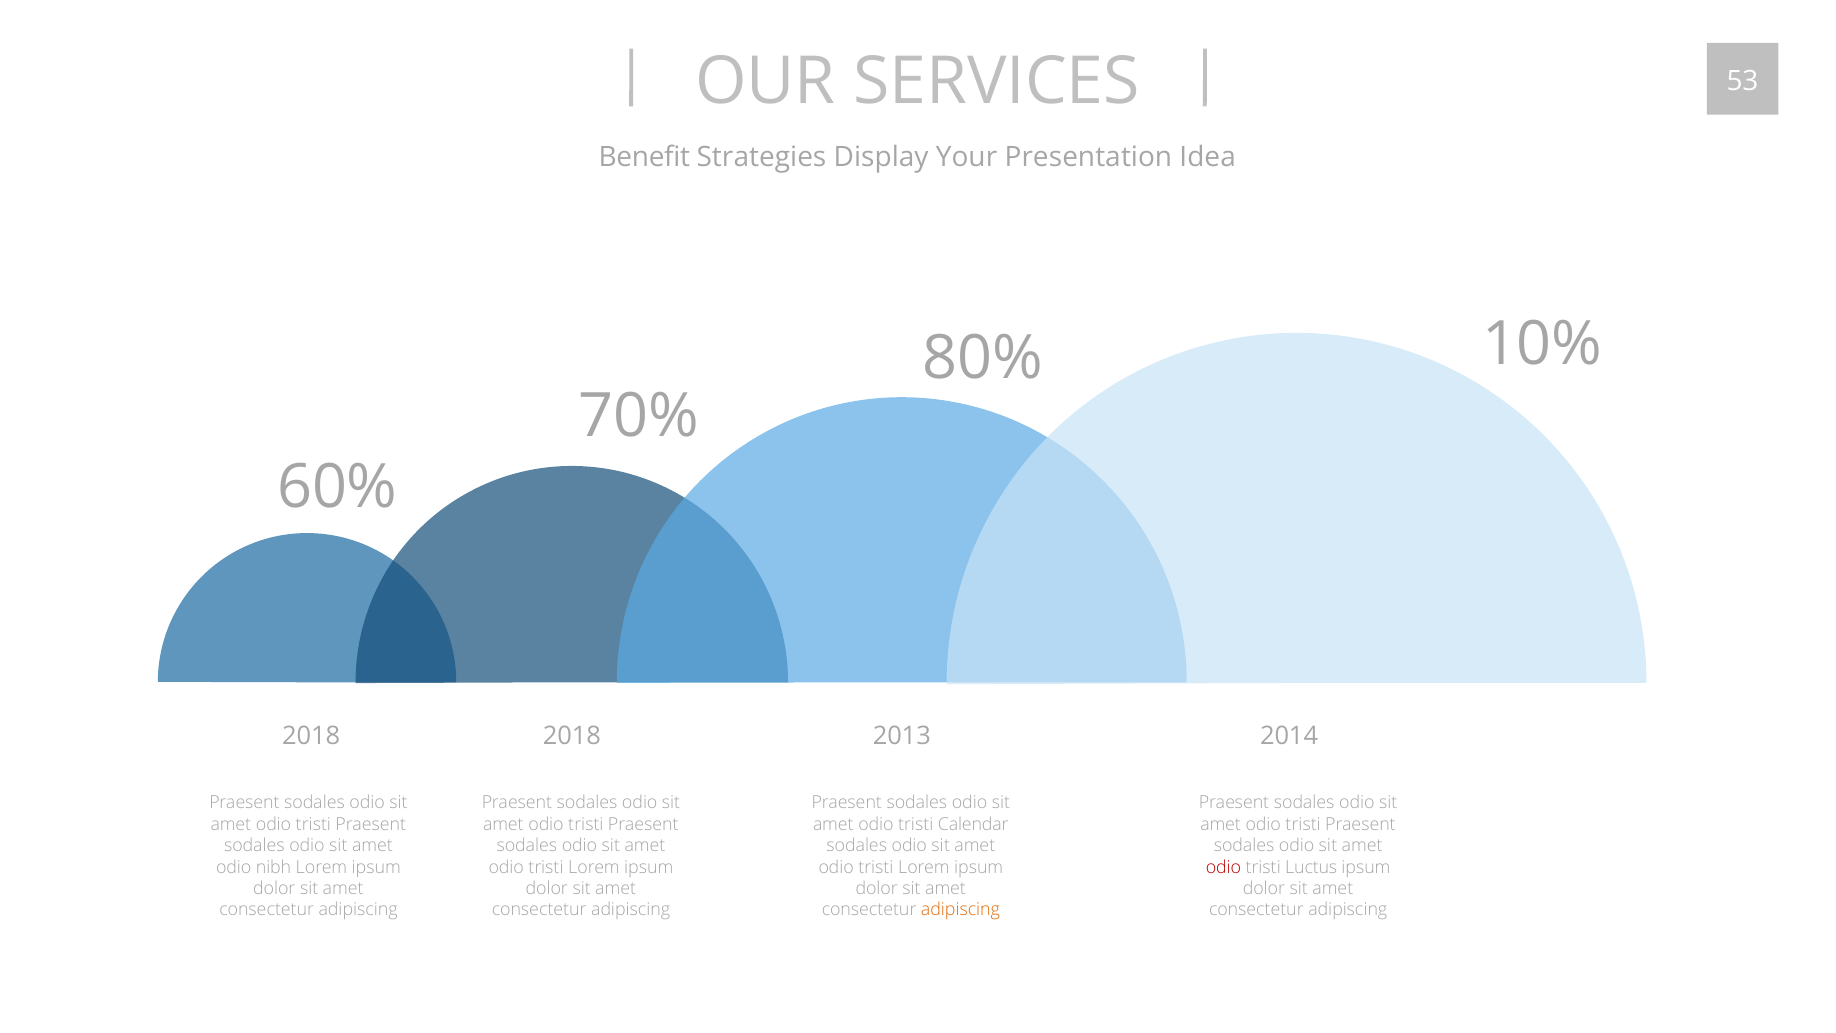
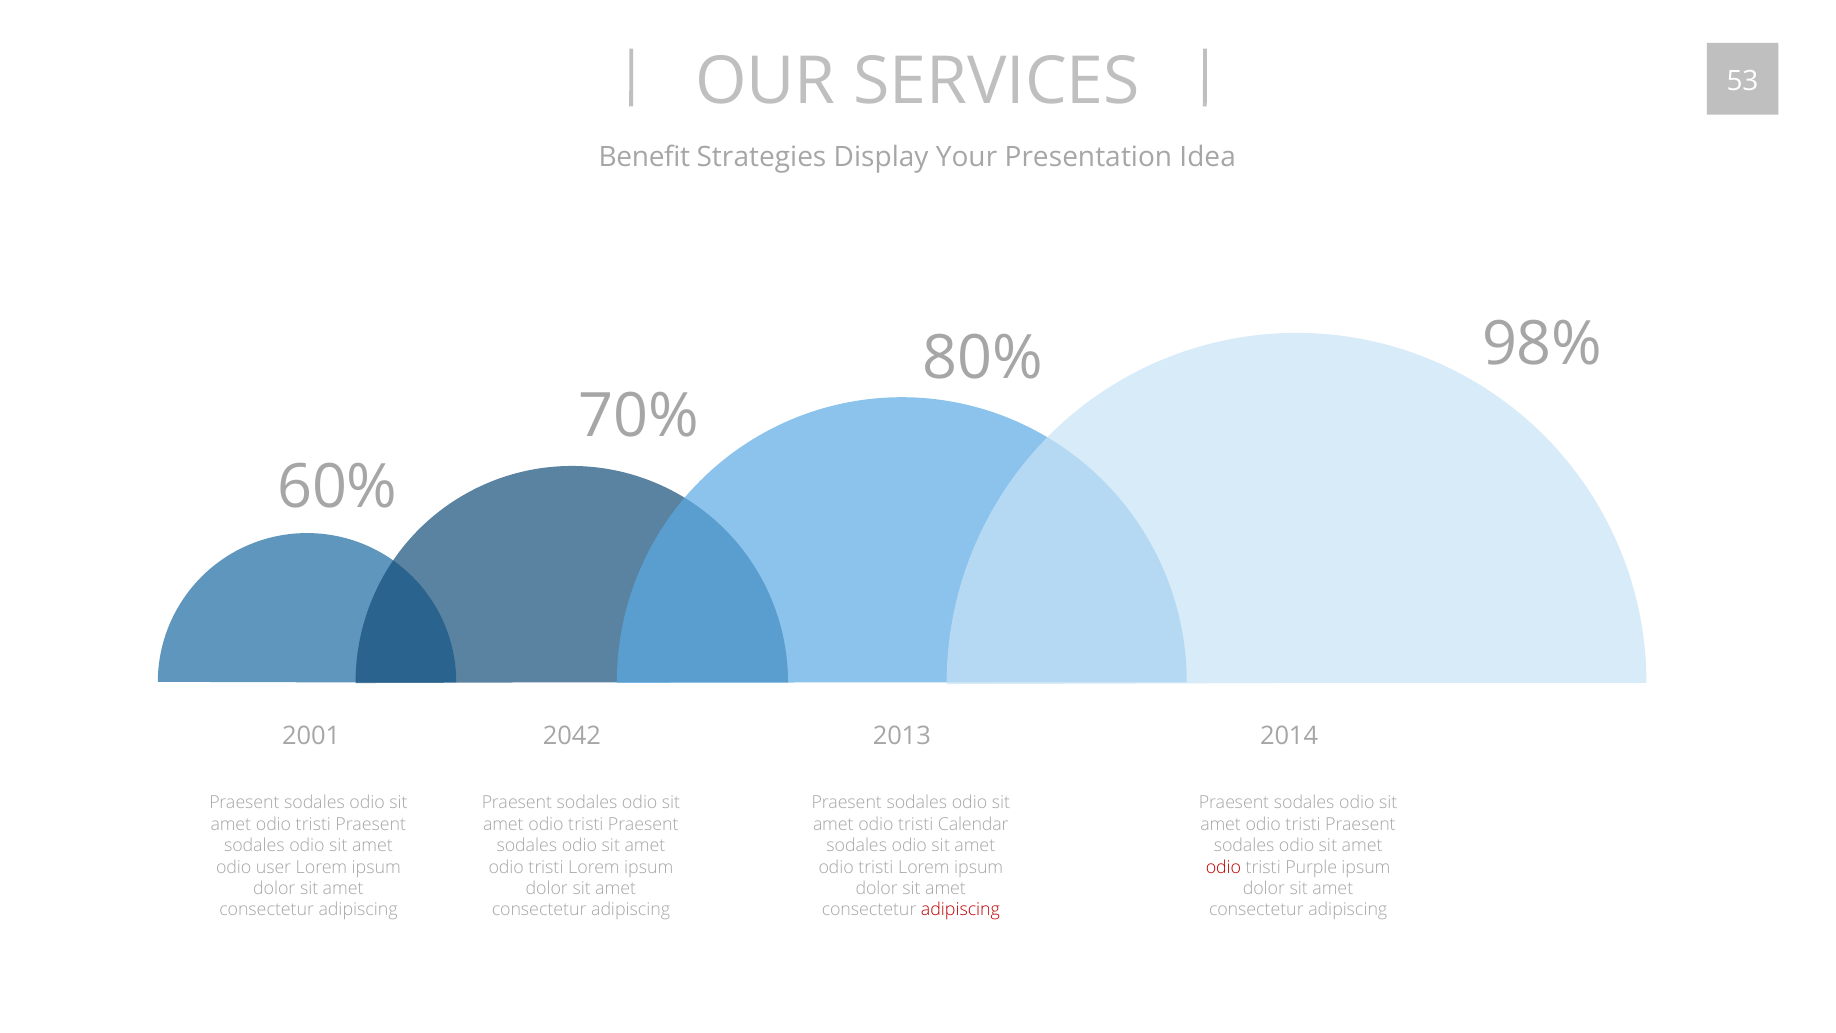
10%: 10% -> 98%
2018 at (311, 736): 2018 -> 2001
2018 at (572, 736): 2018 -> 2042
nibh: nibh -> user
Luctus: Luctus -> Purple
adipiscing at (960, 910) colour: orange -> red
